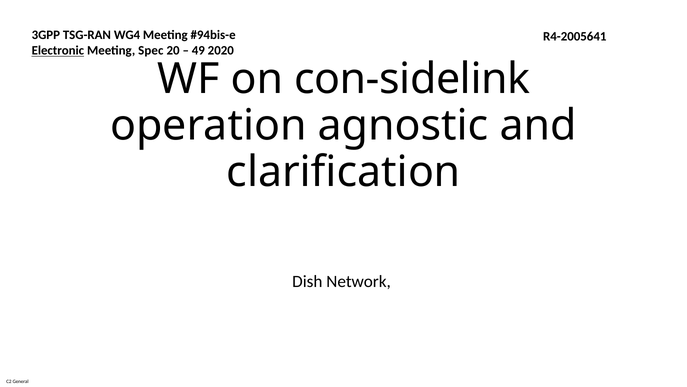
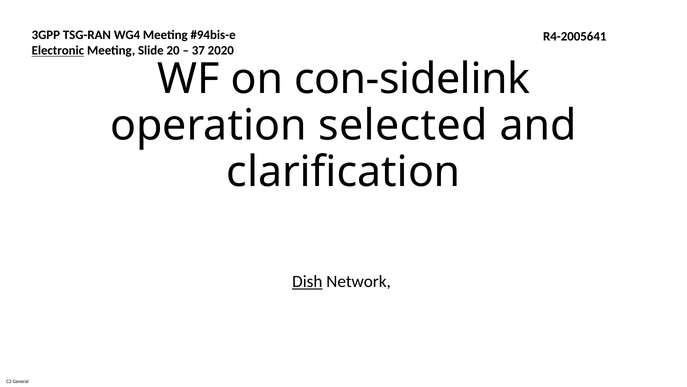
Spec: Spec -> Slide
49: 49 -> 37
agnostic: agnostic -> selected
Dish underline: none -> present
